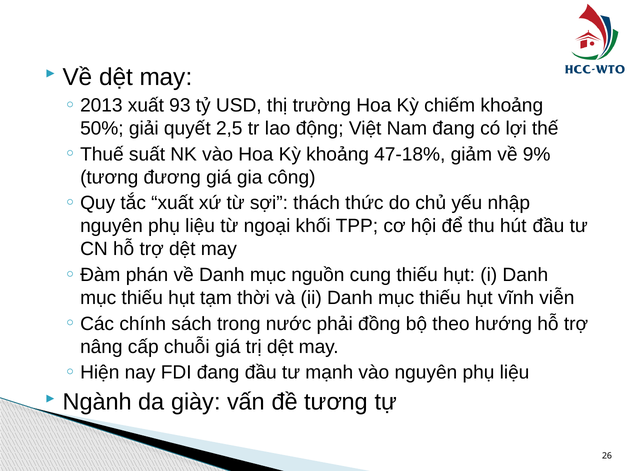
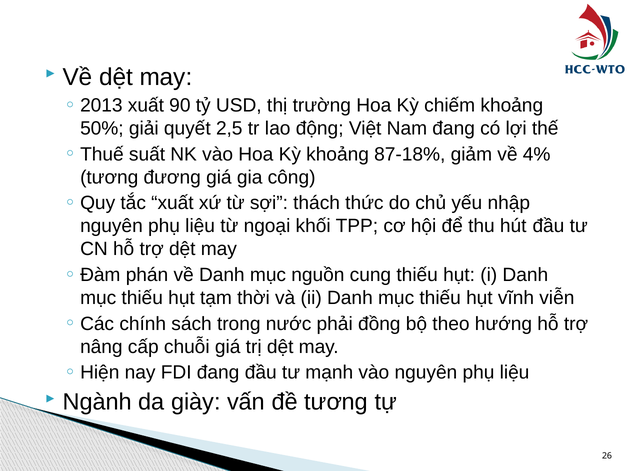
93: 93 -> 90
47-18%: 47-18% -> 87-18%
9%: 9% -> 4%
